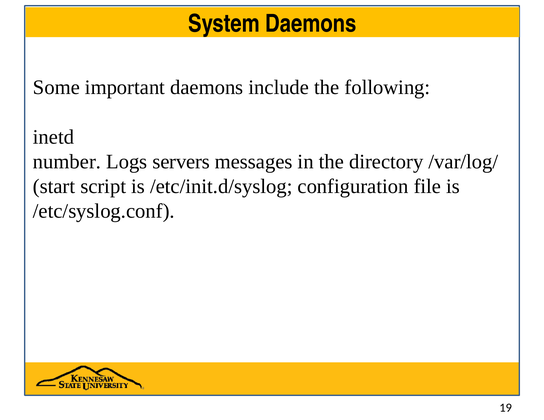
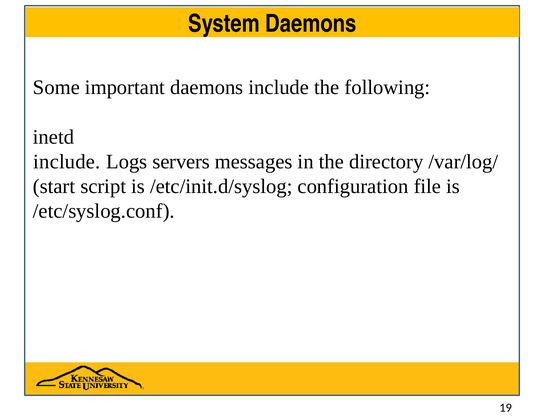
number at (67, 162): number -> include
